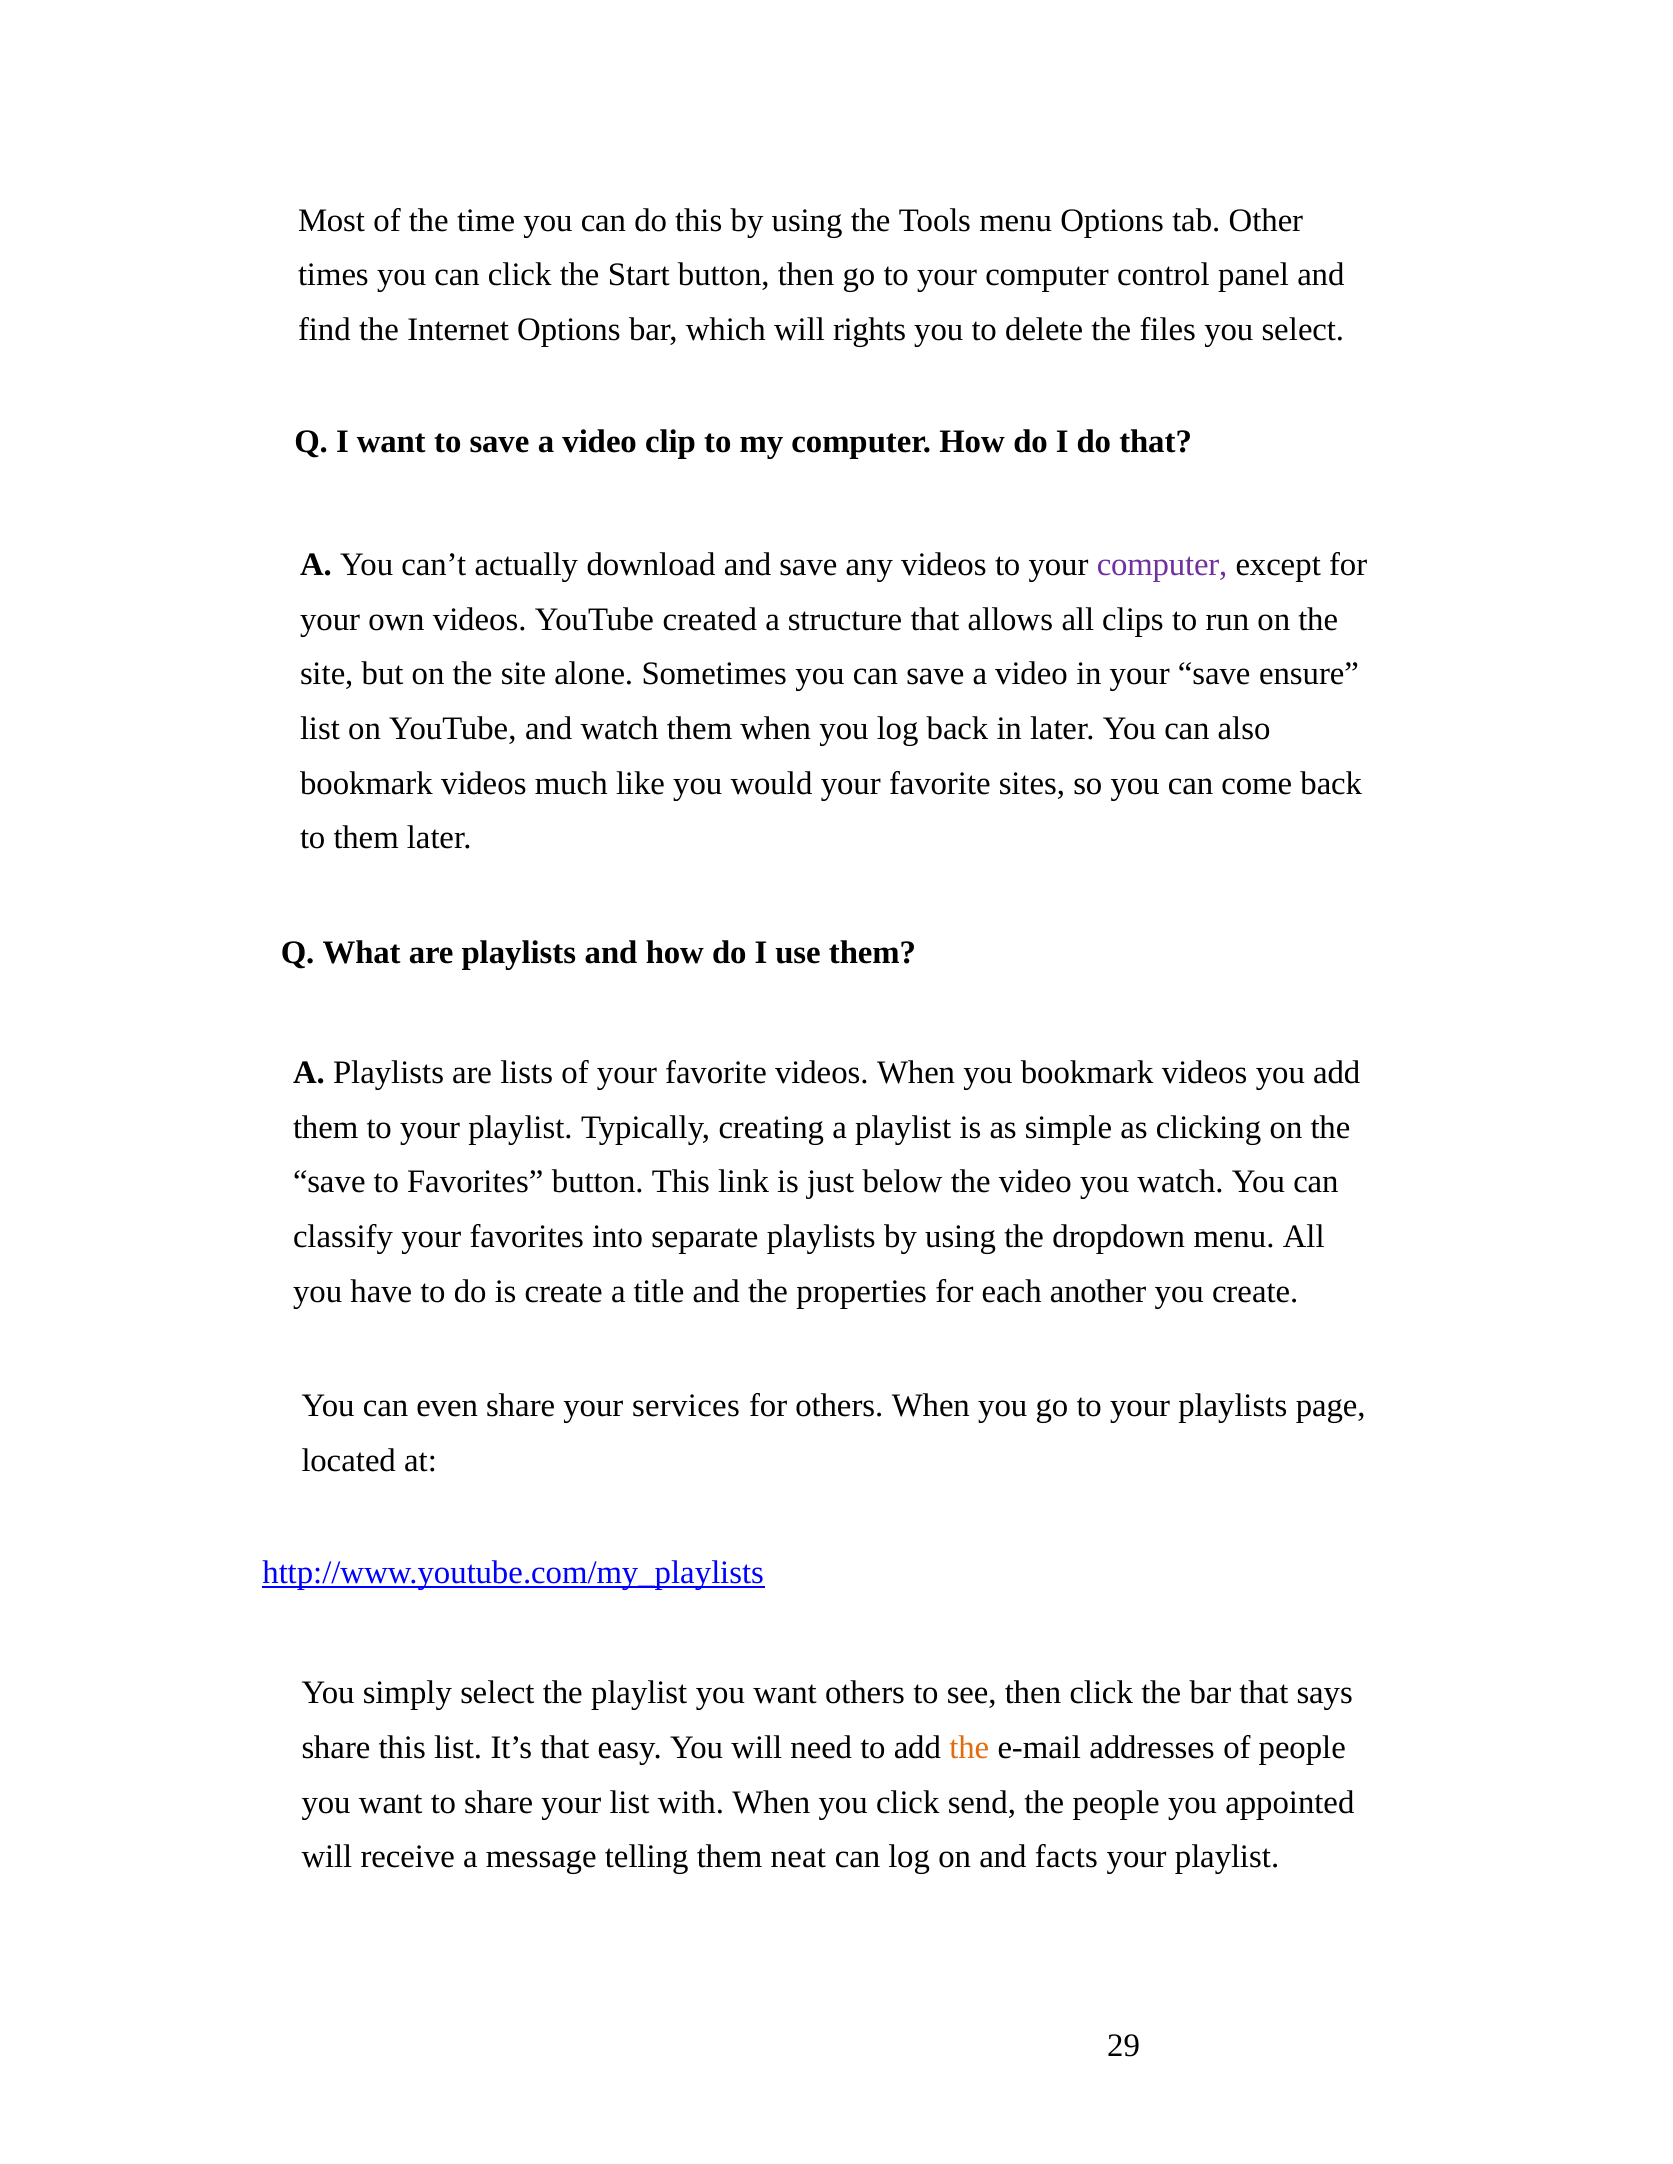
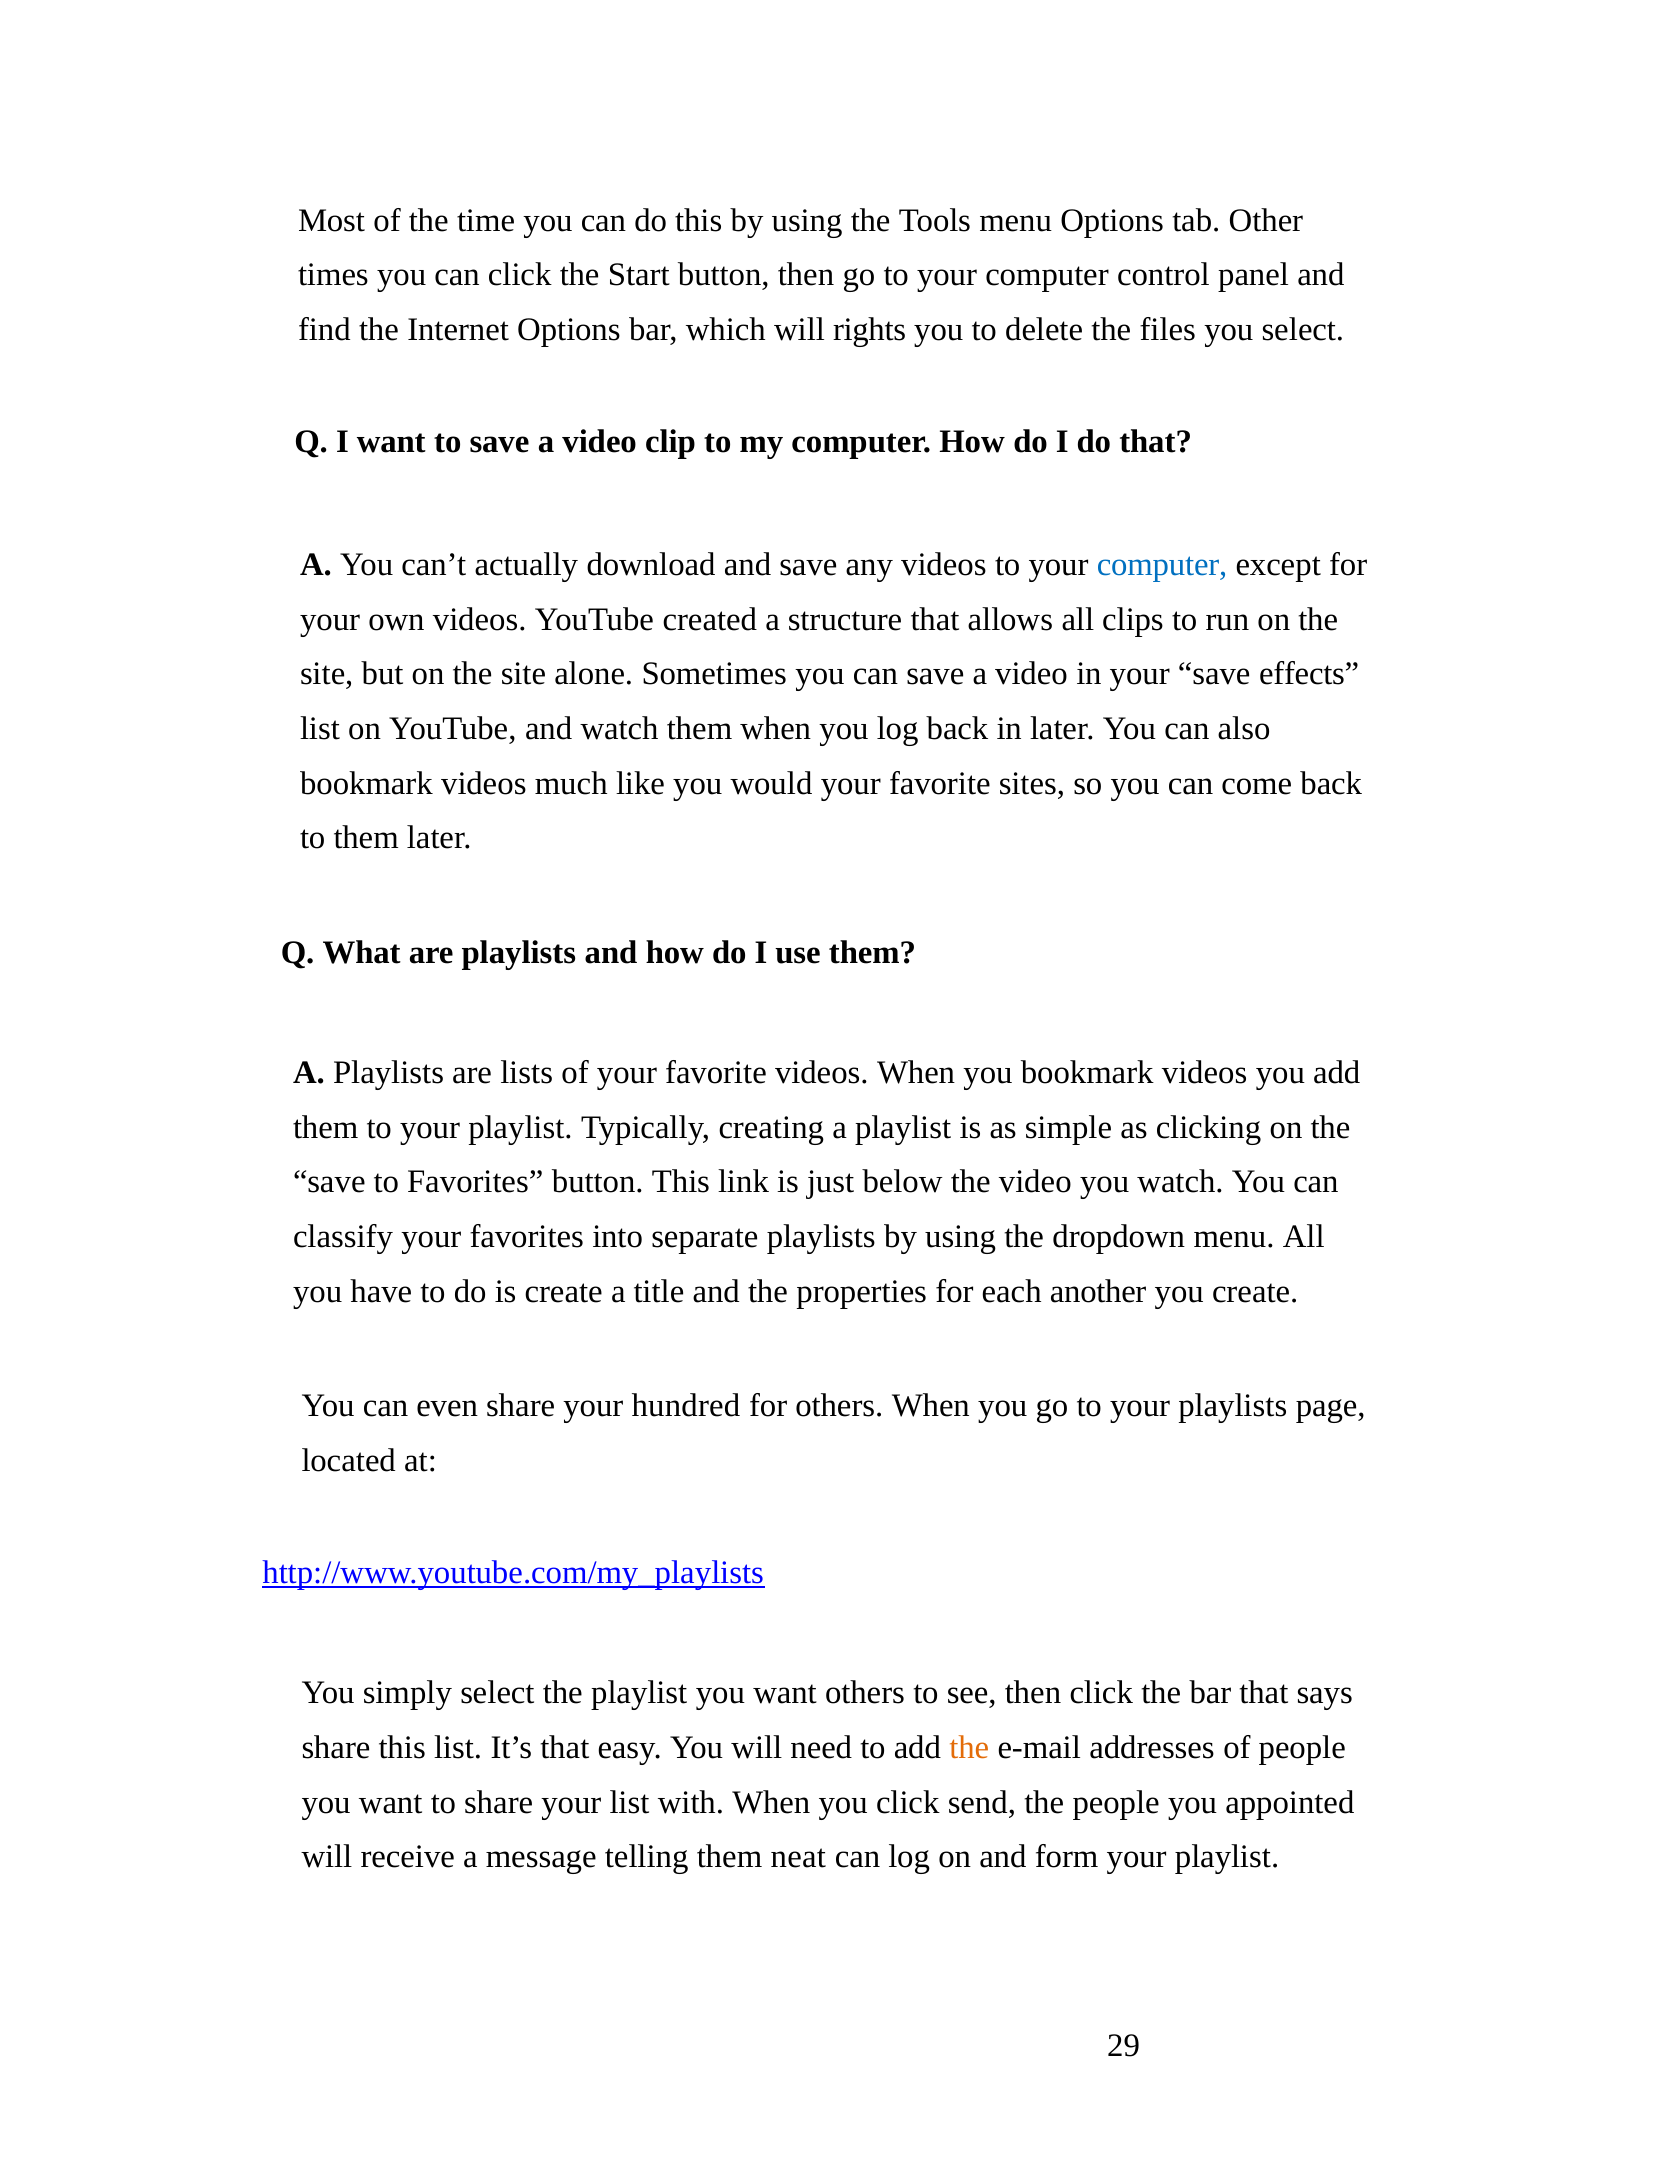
computer at (1162, 565) colour: purple -> blue
ensure: ensure -> effects
services: services -> hundred
facts: facts -> form
